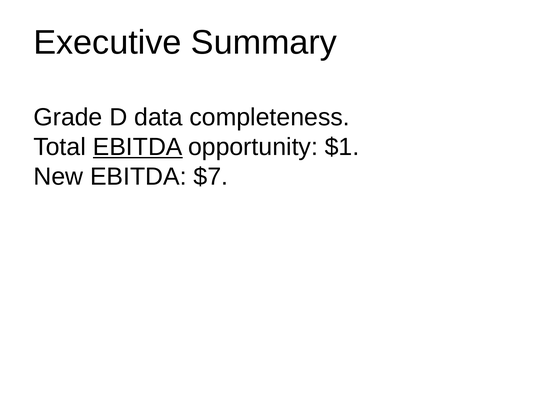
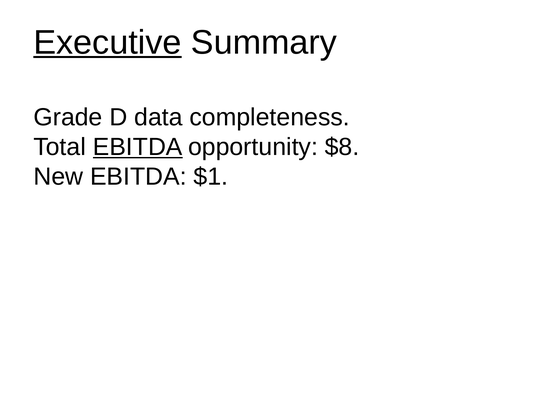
Executive underline: none -> present
$1: $1 -> $8
$7: $7 -> $1
